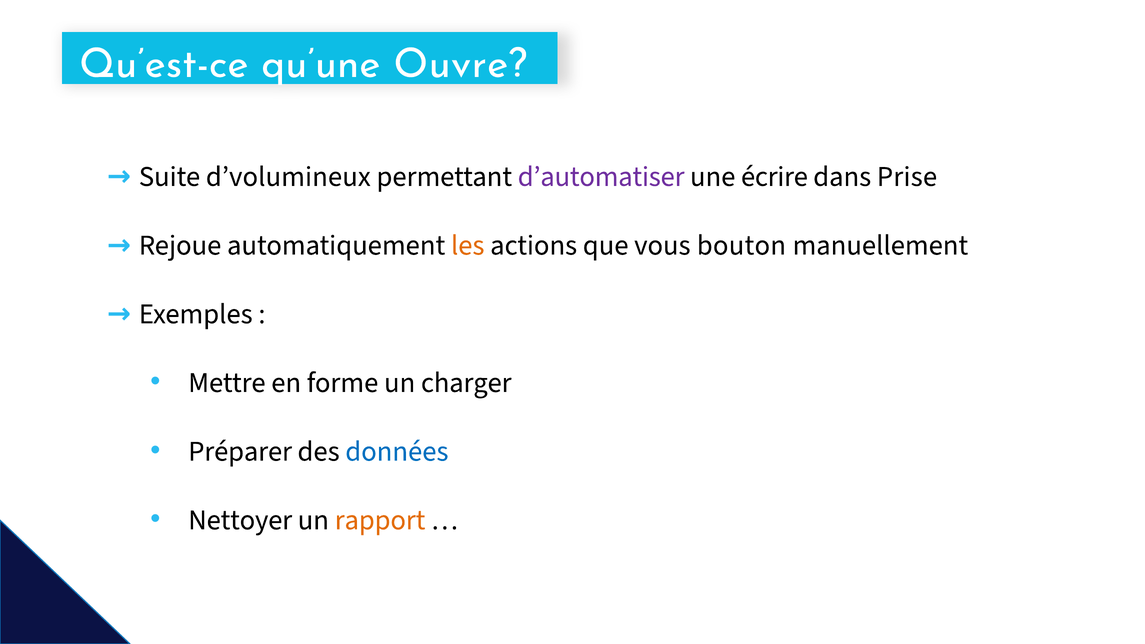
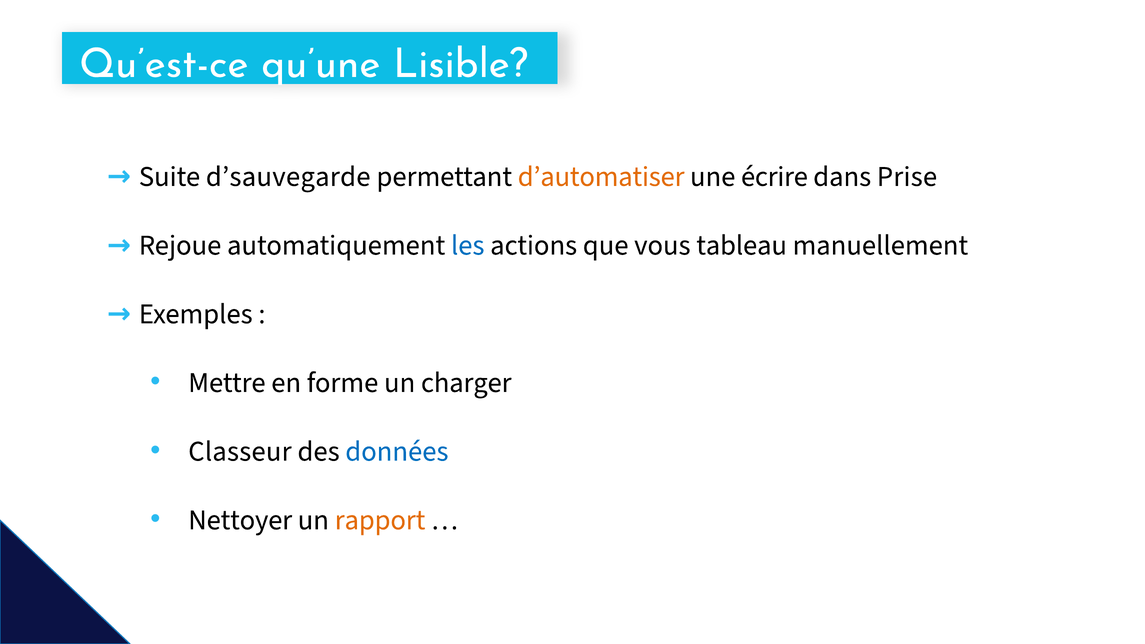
Ouvre: Ouvre -> Lisible
d’volumineux: d’volumineux -> d’sauvegarde
d’automatiser colour: purple -> orange
les colour: orange -> blue
bouton: bouton -> tableau
Préparer: Préparer -> Classeur
